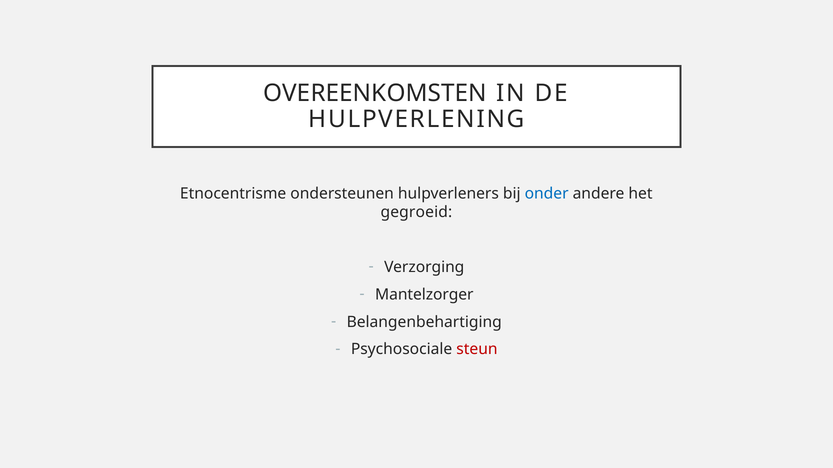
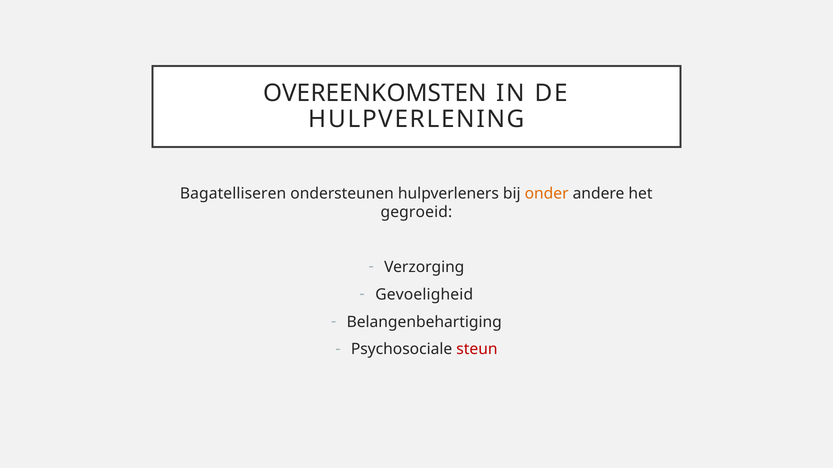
Etnocentrisme: Etnocentrisme -> Bagatelliseren
onder colour: blue -> orange
Mantelzorger: Mantelzorger -> Gevoeligheid
